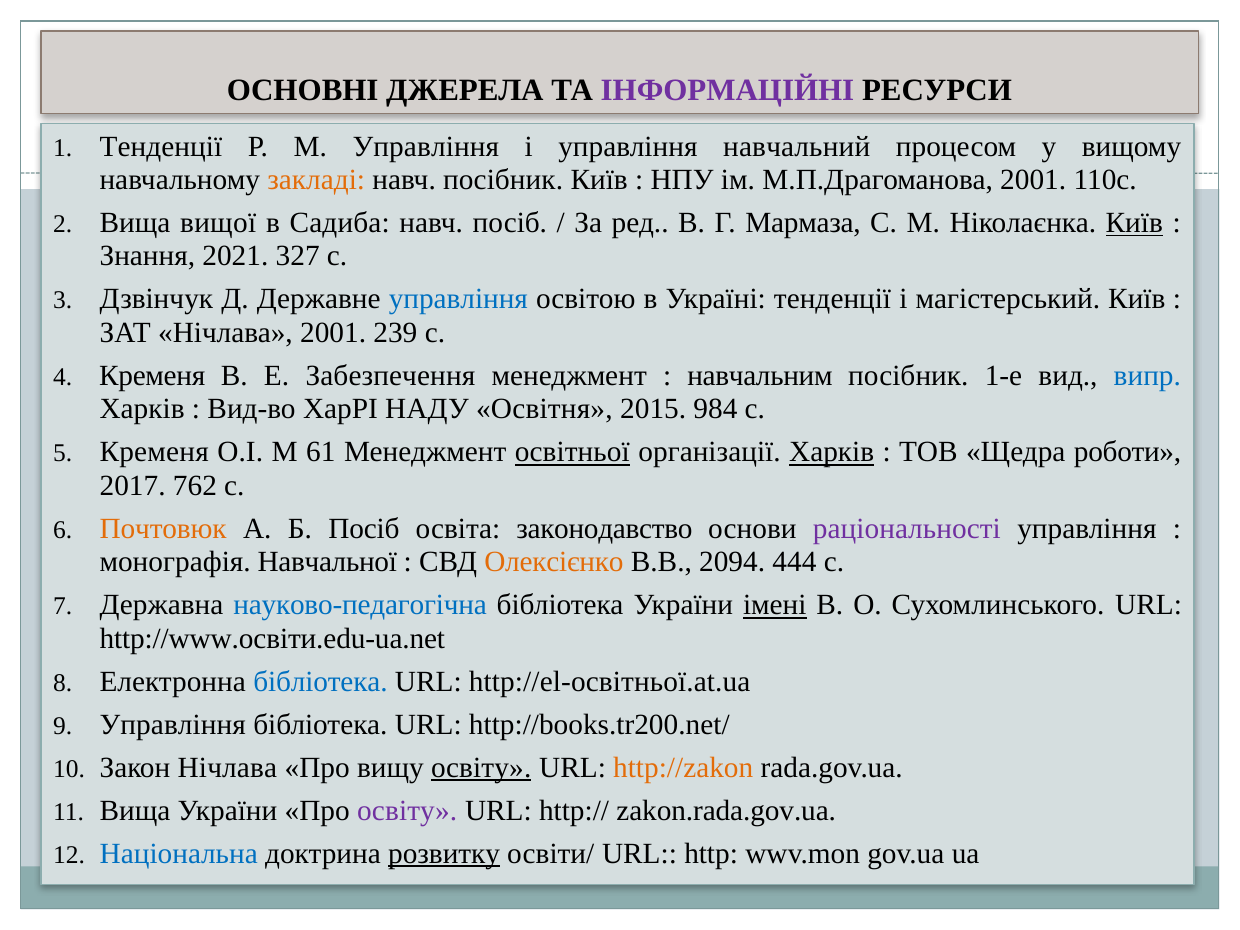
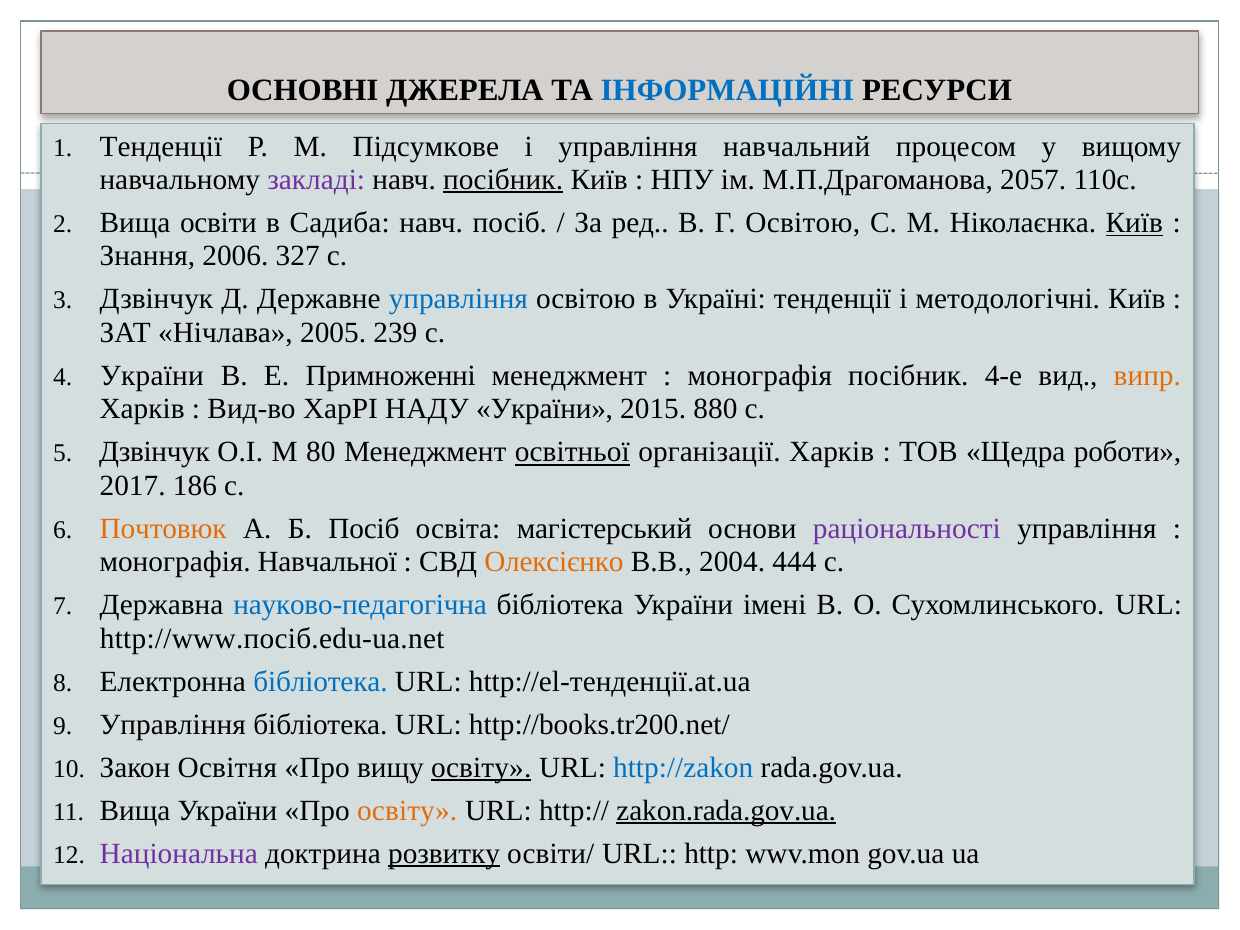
ІНФОРМАЦІЙНІ colour: purple -> blue
М Управління: Управління -> Підсумкове
закладі colour: orange -> purple
посібник at (503, 180) underline: none -> present
М.П.Драгоманова 2001: 2001 -> 2057
вищої: вищої -> освіти
Г Мармаза: Мармаза -> Освітою
2021: 2021 -> 2006
магістерський: магістерський -> методологічні
Нічлава 2001: 2001 -> 2005
Кременя at (152, 376): Кременя -> України
Забезпечення: Забезпечення -> Примноженні
навчальним at (760, 376): навчальним -> монографія
1-е: 1-е -> 4-е
випр colour: blue -> orange
НАДУ Освітня: Освітня -> України
984: 984 -> 880
Кременя at (154, 452): Кременя -> Дзвінчук
61: 61 -> 80
Харків at (832, 452) underline: present -> none
762: 762 -> 186
законодавство: законодавство -> магістерський
2094: 2094 -> 2004
імені underline: present -> none
http://www.освіти.edu-ua.net: http://www.освіти.edu-ua.net -> http://www.посіб.edu-ua.net
http://el-освітньої.at.ua: http://el-освітньої.at.ua -> http://el-тенденції.at.ua
Закон Нічлава: Нічлава -> Освітня
http://zakon colour: orange -> blue
освіту at (407, 811) colour: purple -> orange
zakon.rada.gov.ua underline: none -> present
Національна colour: blue -> purple
